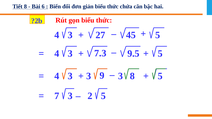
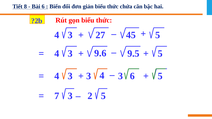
7.3: 7.3 -> 9.6
9 at (102, 76): 9 -> 4
8 at (132, 76): 8 -> 6
